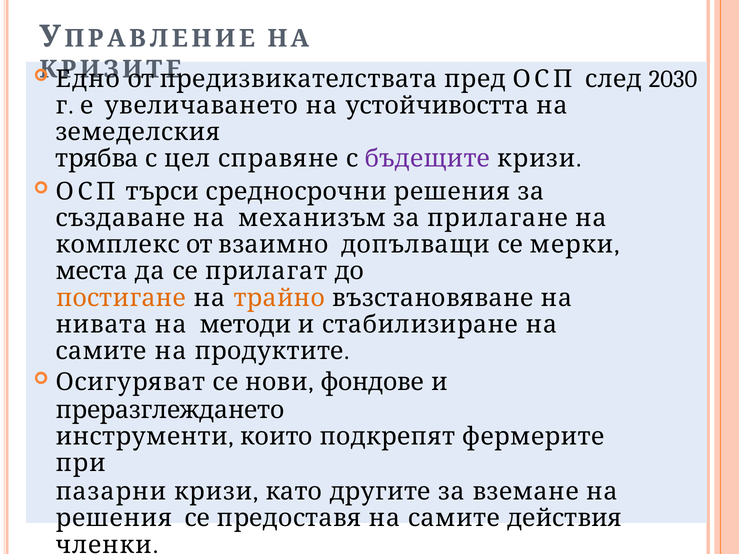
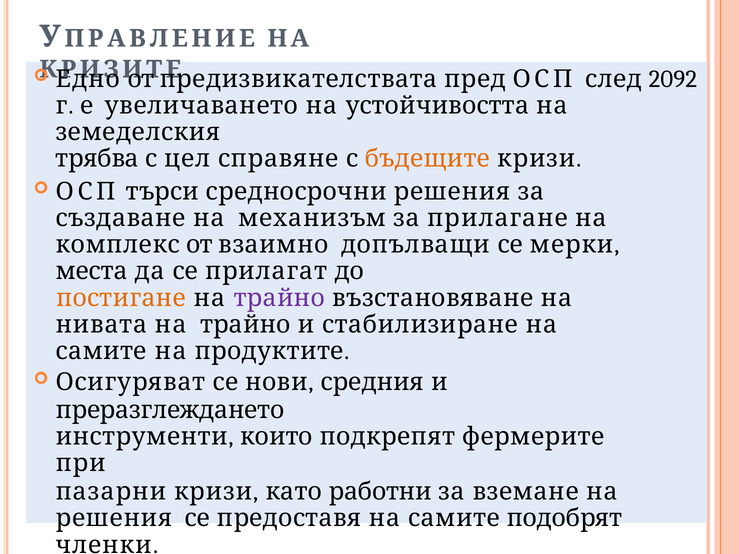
2030: 2030 -> 2092
бъдещите colour: purple -> orange
трайно at (279, 298) colour: orange -> purple
нивата на методи: методи -> трайно
фондове: фондове -> средния
другите: другите -> работни
действия: действия -> подобрят
